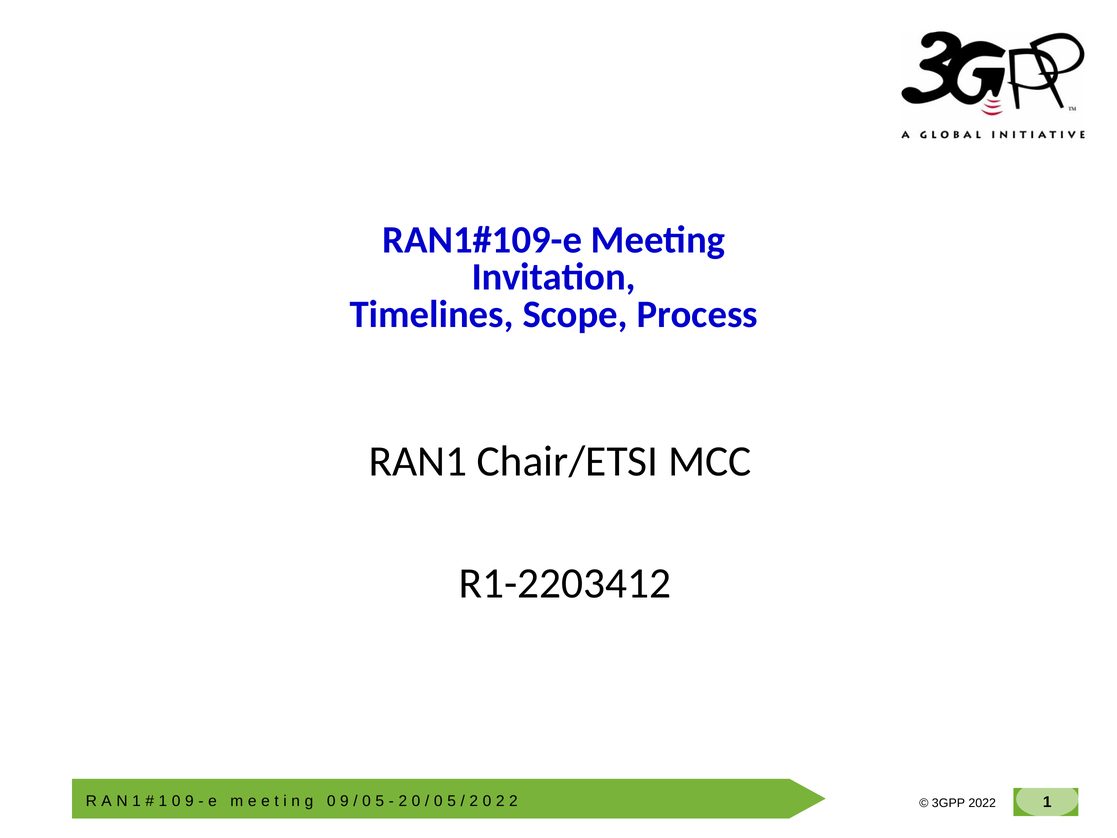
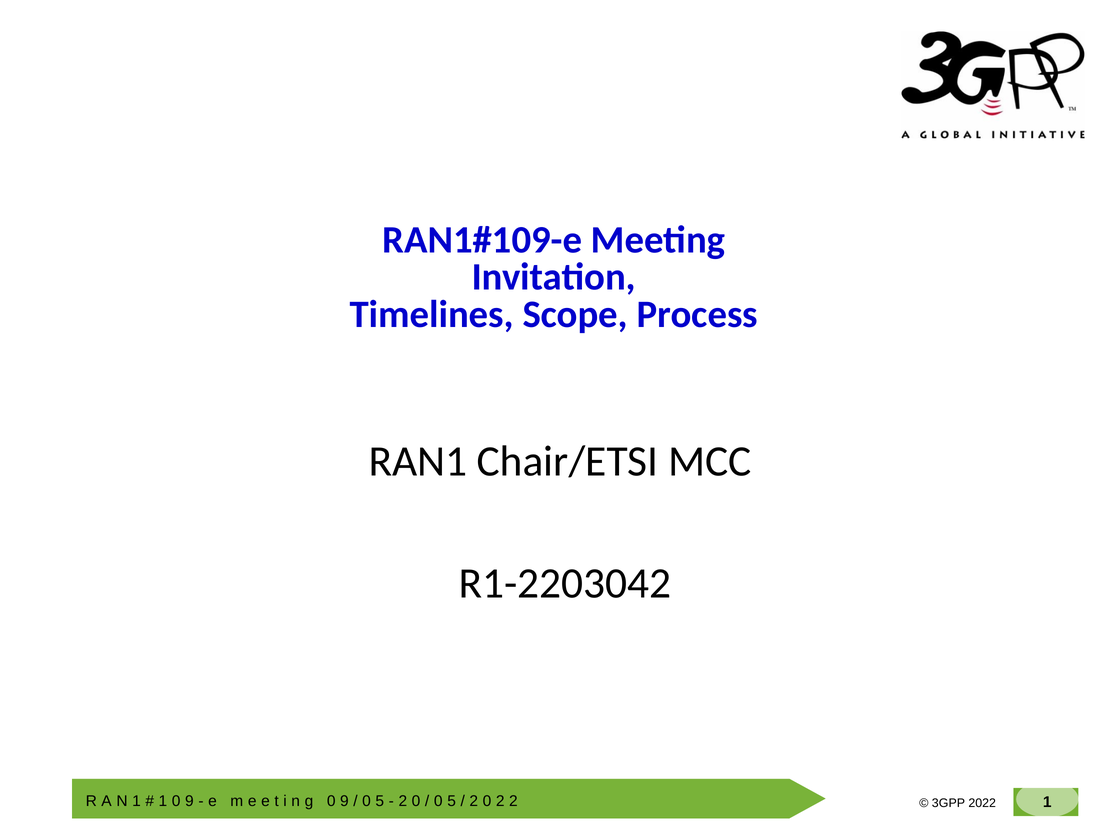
R1-2203412: R1-2203412 -> R1-2203042
